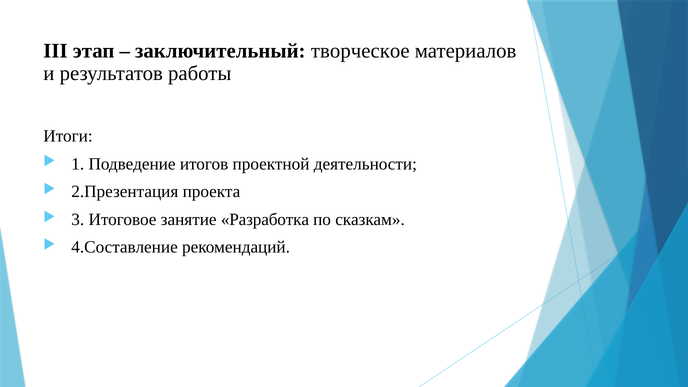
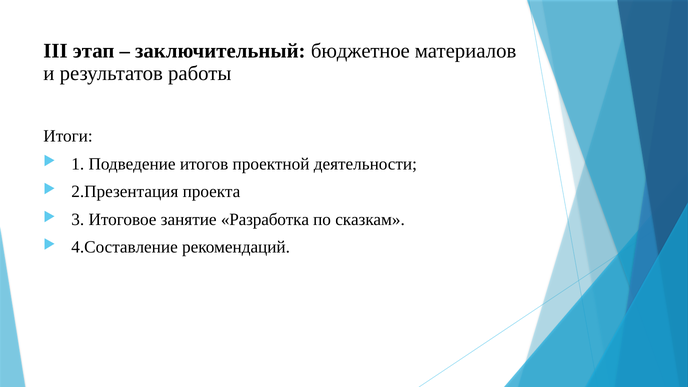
творческое: творческое -> бюджетное
